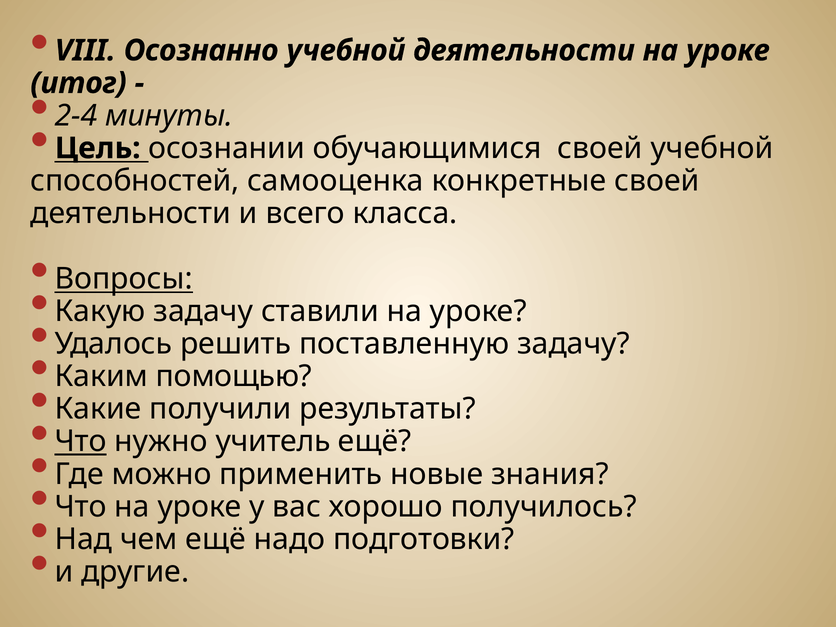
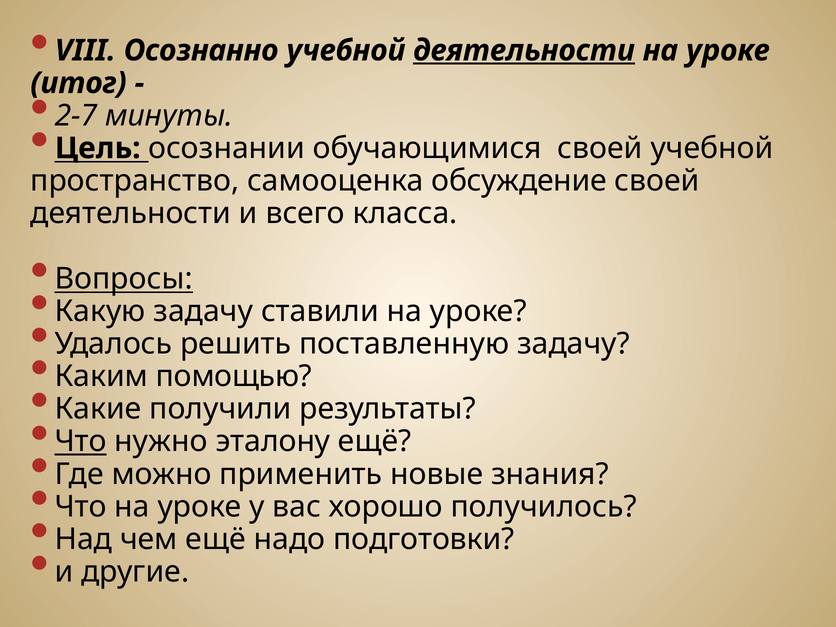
деятельности at (524, 50) underline: none -> present
2-4: 2-4 -> 2-7
способностей: способностей -> пространство
конкретные: конкретные -> обсуждение
учитель: учитель -> эталону
